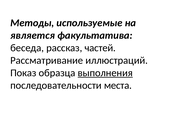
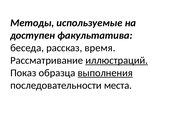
является: является -> доступен
частей: частей -> время
иллюстраций underline: none -> present
